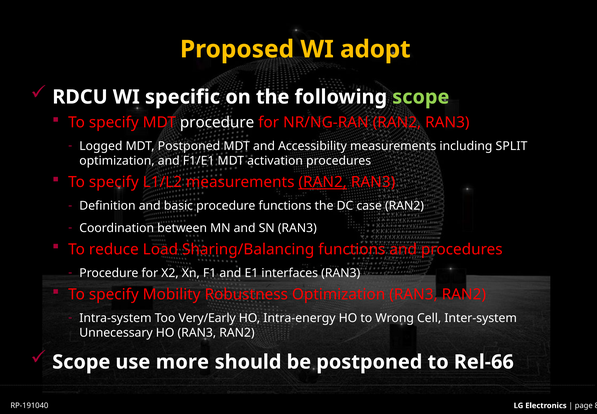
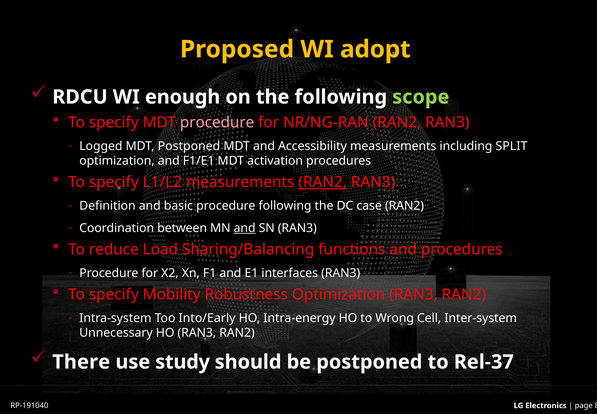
specific: specific -> enough
procedure at (217, 122) colour: white -> pink
procedure functions: functions -> following
and at (245, 228) underline: none -> present
Very/Early: Very/Early -> Into/Early
Scope at (81, 361): Scope -> There
more: more -> study
Rel-66: Rel-66 -> Rel-37
